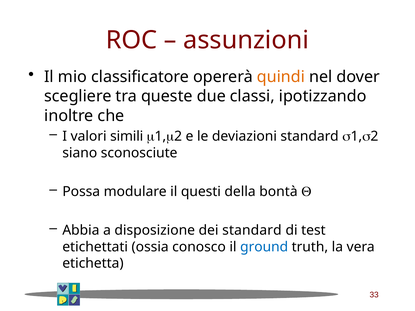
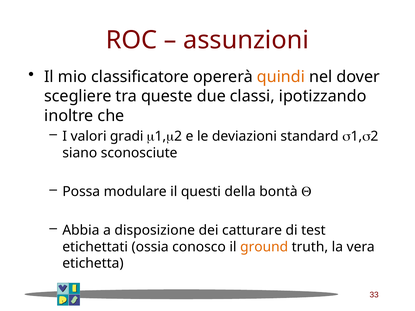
simili: simili -> gradi
dei standard: standard -> catturare
ground colour: blue -> orange
